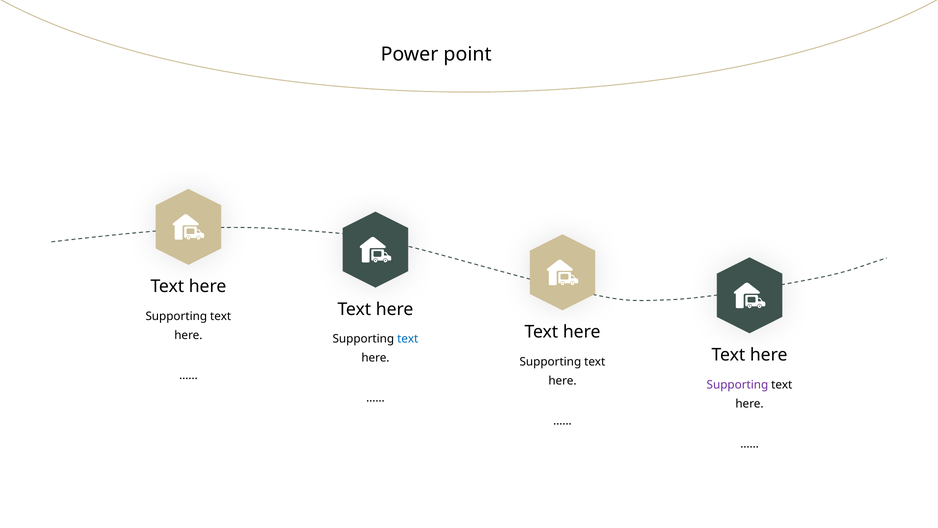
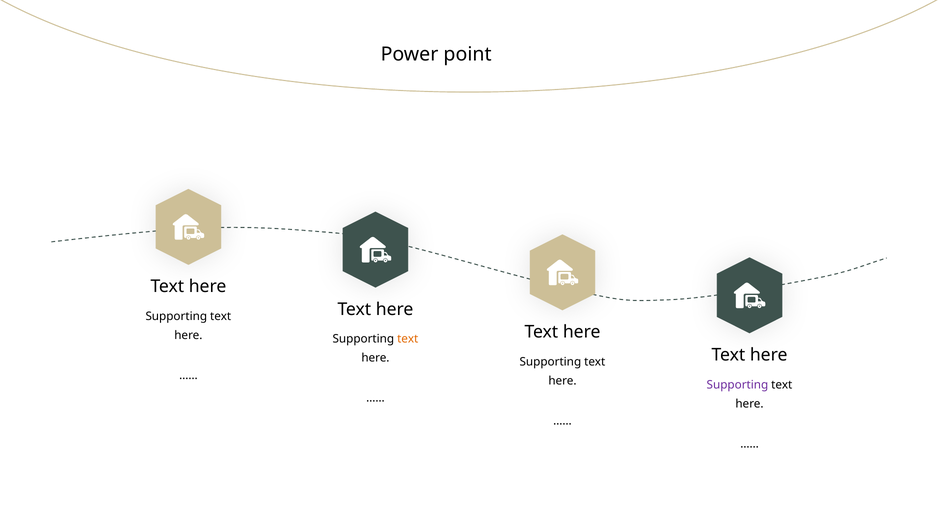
text at (408, 339) colour: blue -> orange
